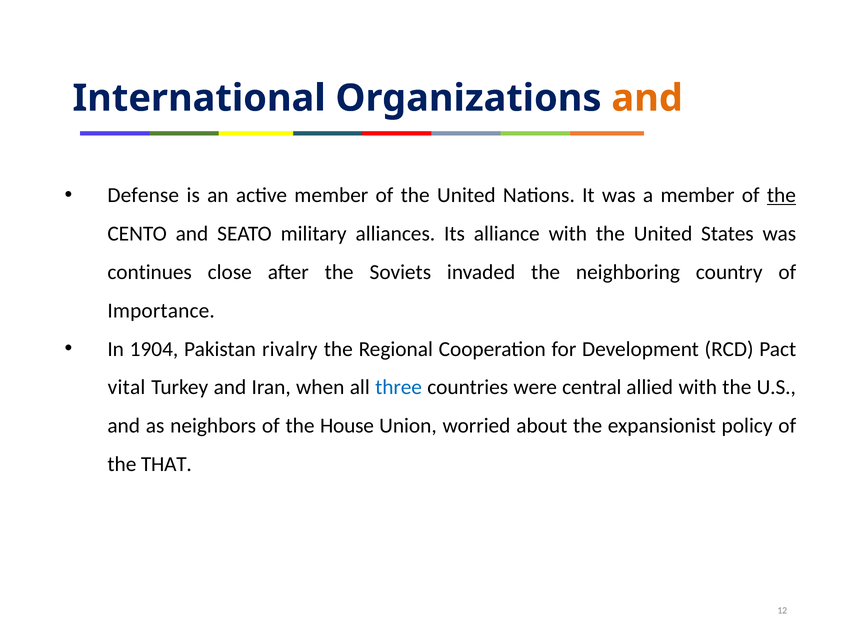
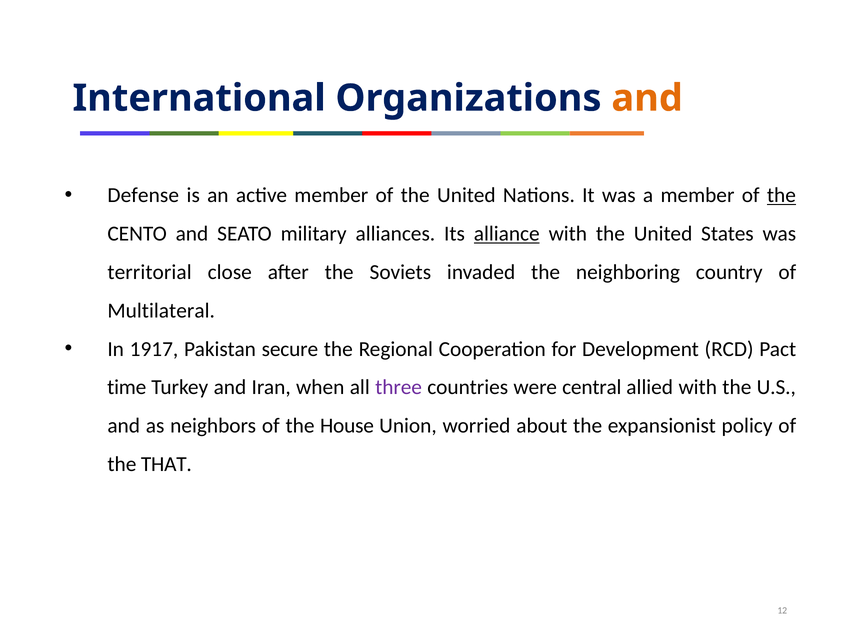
alliance underline: none -> present
continues: continues -> territorial
Importance: Importance -> Multilateral
1904: 1904 -> 1917
rivalry: rivalry -> secure
vital: vital -> time
three colour: blue -> purple
